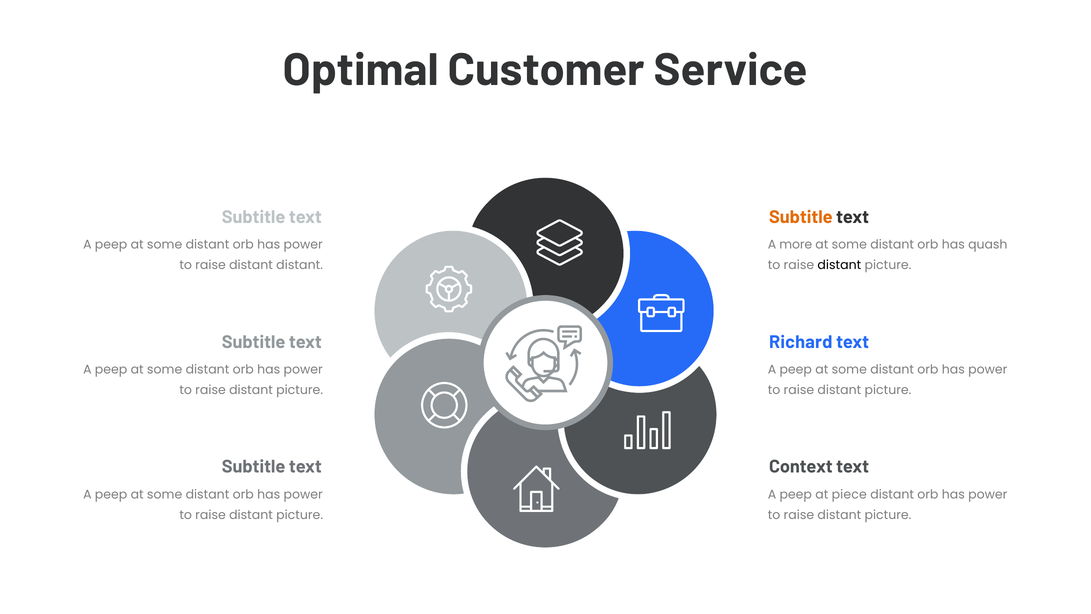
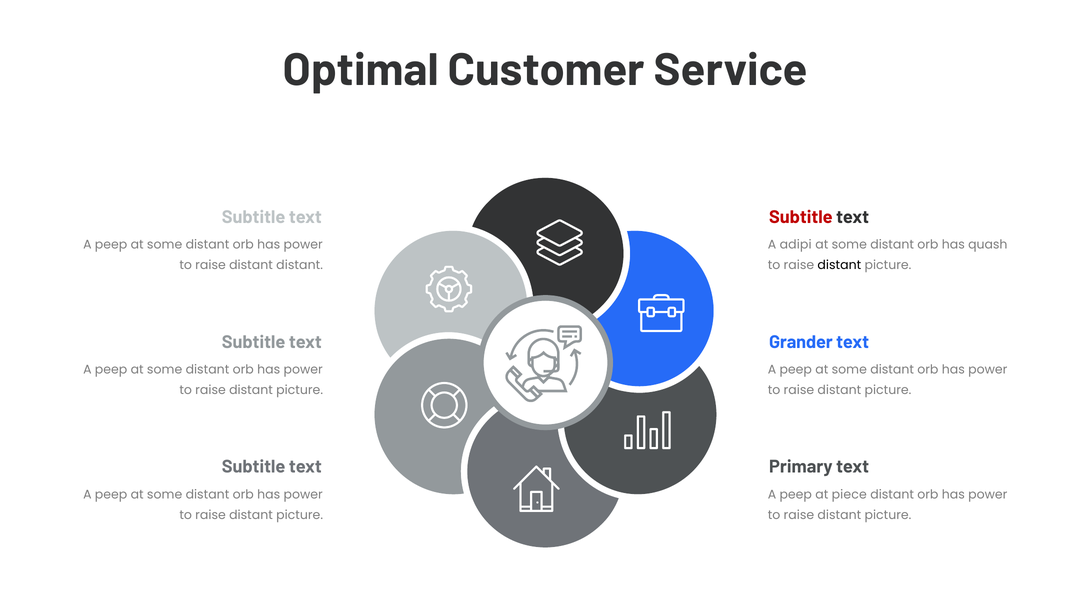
Subtitle at (801, 217) colour: orange -> red
more: more -> adipi
Richard: Richard -> Grander
Context: Context -> Primary
